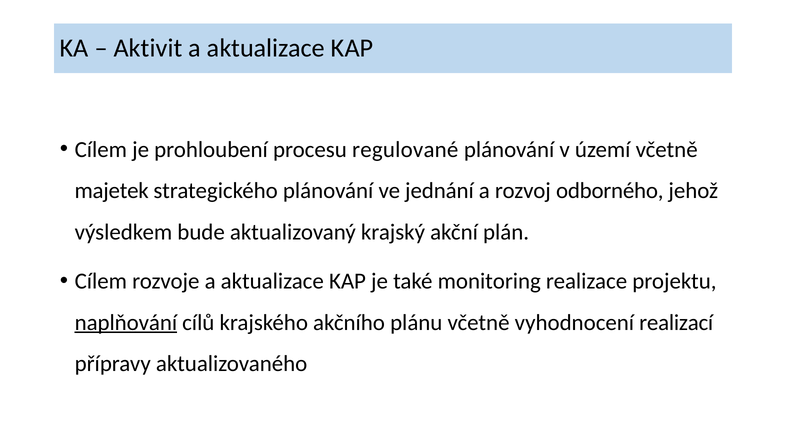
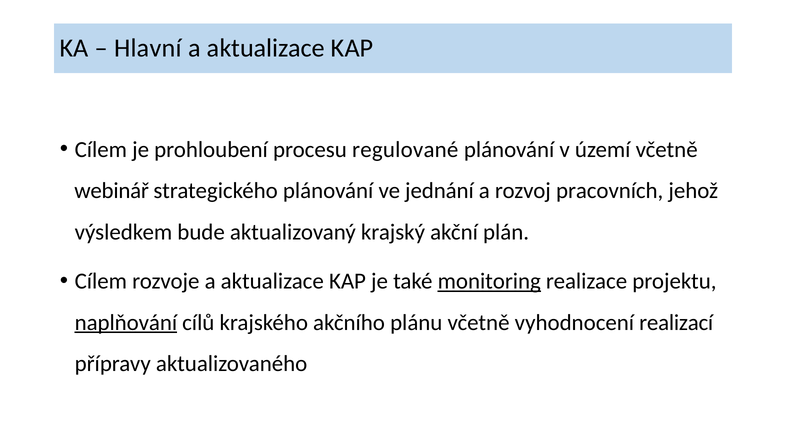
Aktivit: Aktivit -> Hlavní
majetek: majetek -> webinář
odborného: odborného -> pracovních
monitoring underline: none -> present
